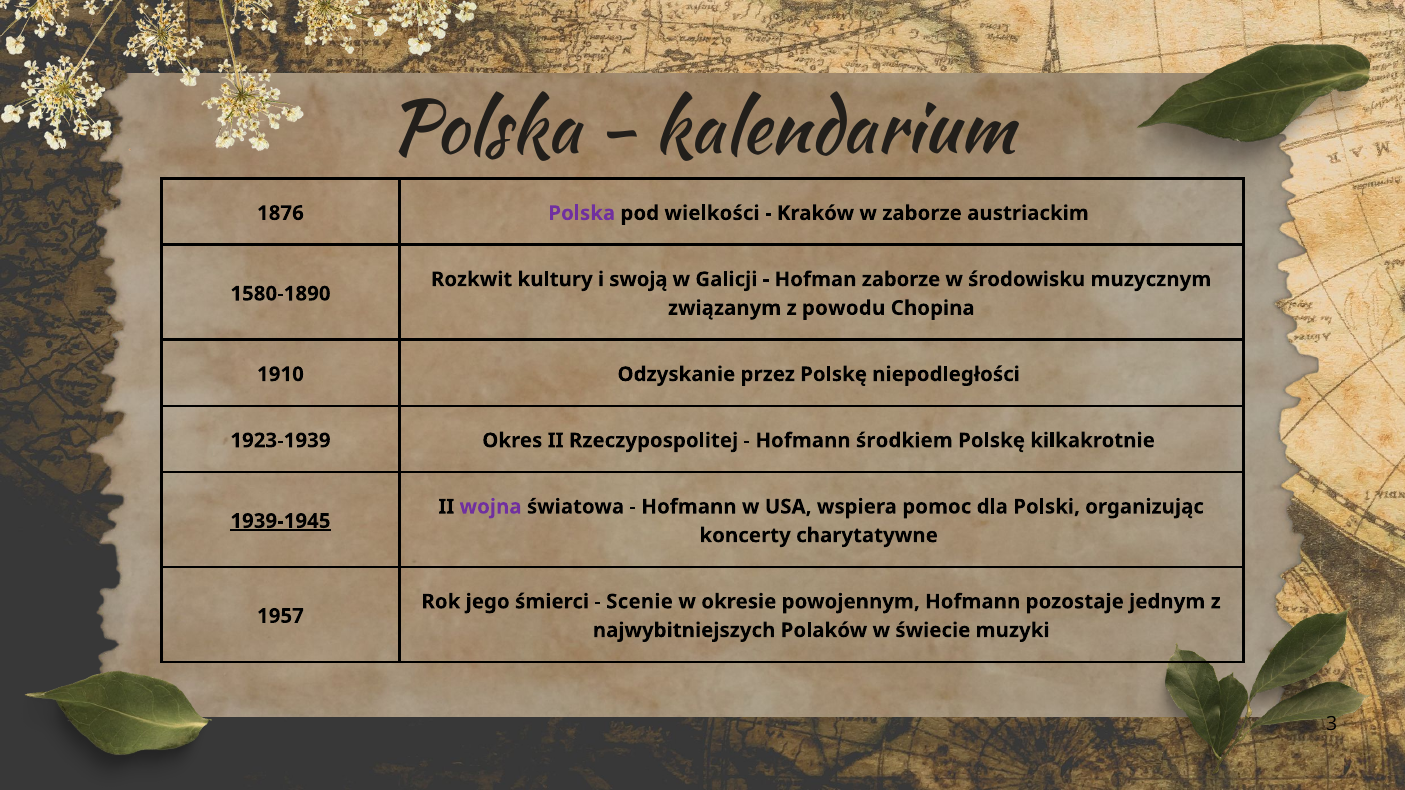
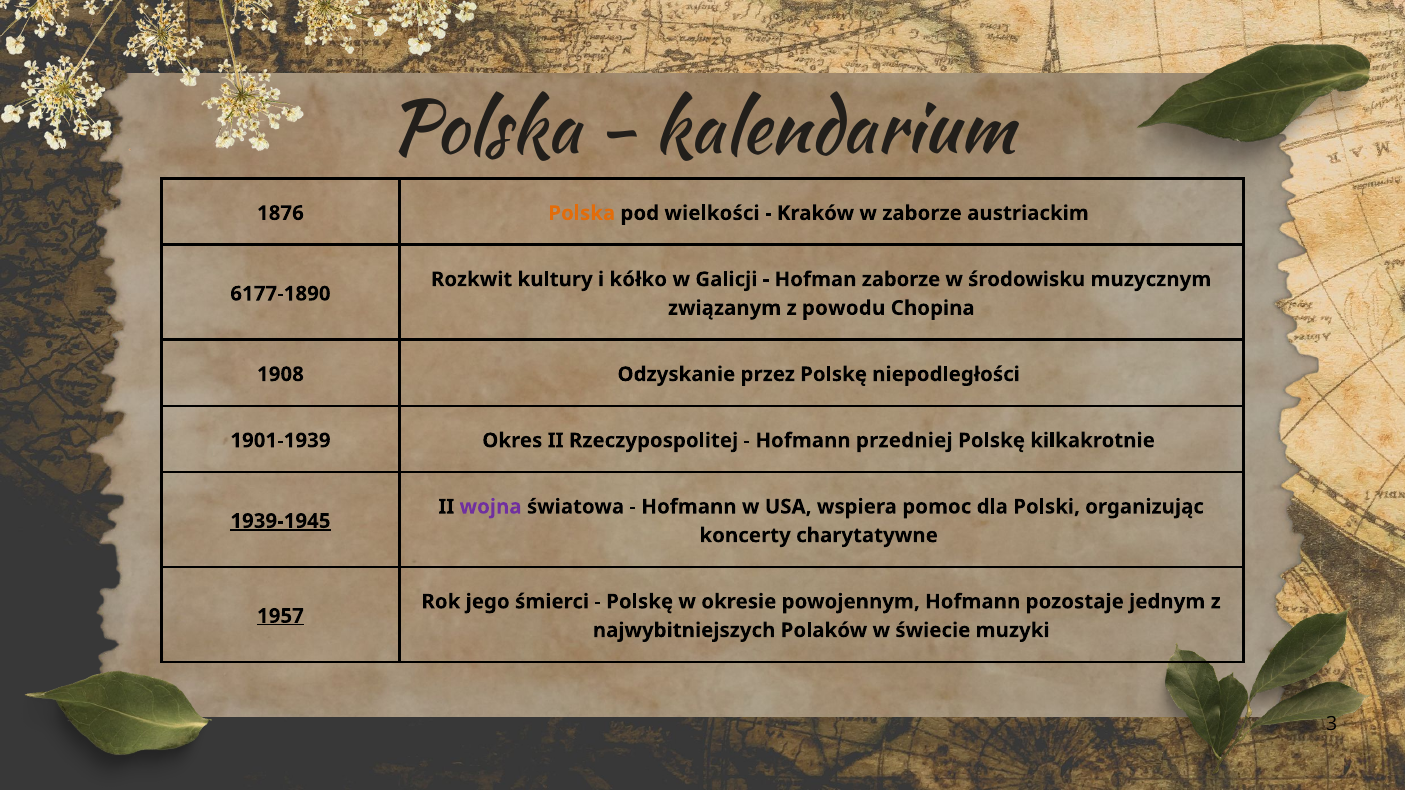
Polska at (582, 213) colour: purple -> orange
swoją: swoją -> kółko
1580-1890: 1580-1890 -> 6177-1890
1910: 1910 -> 1908
1923-1939: 1923-1939 -> 1901-1939
środkiem: środkiem -> przedniej
Scenie at (640, 602): Scenie -> Polskę
1957 underline: none -> present
